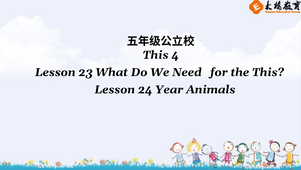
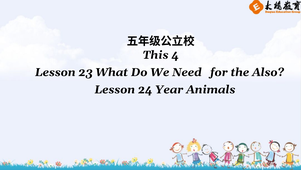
the This: This -> Also
